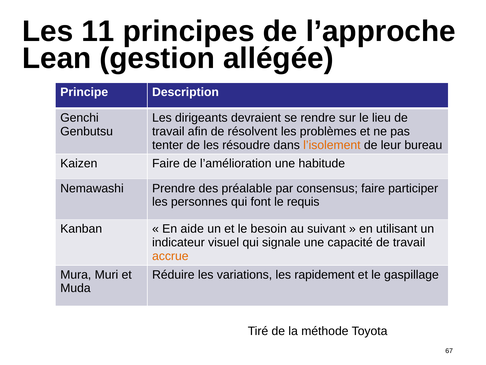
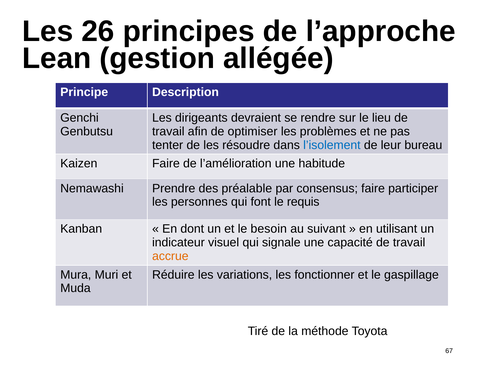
11: 11 -> 26
résolvent: résolvent -> optimiser
l’isolement colour: orange -> blue
aide: aide -> dont
rapidement: rapidement -> fonctionner
